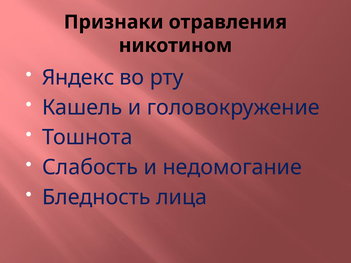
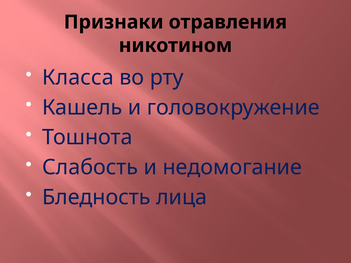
Яндекс: Яндекс -> Класса
